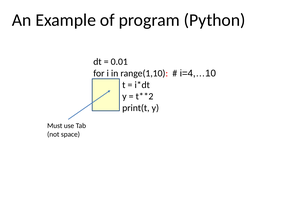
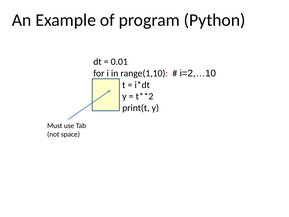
i=4,…10: i=4,…10 -> i=2,…10
